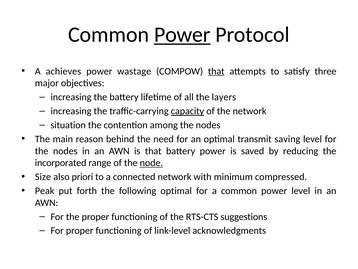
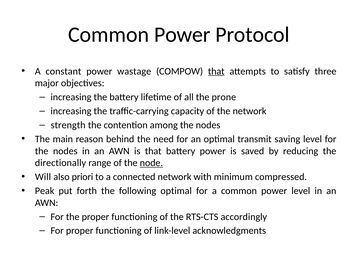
Power at (182, 35) underline: present -> none
achieves: achieves -> constant
layers: layers -> prone
capacity underline: present -> none
situation: situation -> strength
incorporated: incorporated -> directionally
Size: Size -> Will
suggestions: suggestions -> accordingly
